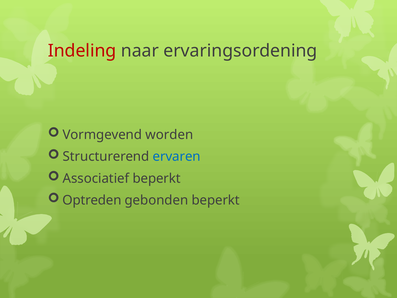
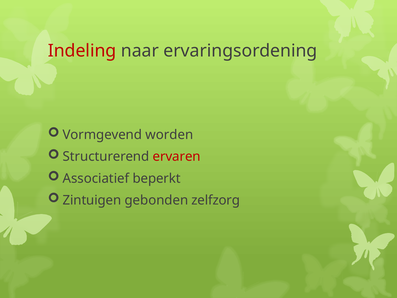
ervaren colour: blue -> red
Optreden: Optreden -> Zintuigen
gebonden beperkt: beperkt -> zelfzorg
